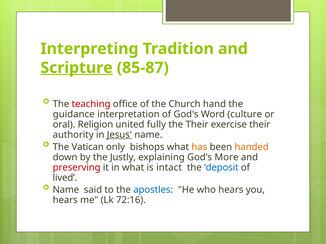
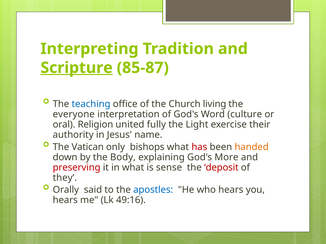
teaching colour: red -> blue
hand: hand -> living
guidance: guidance -> everyone
the Their: Their -> Light
Jesus underline: present -> none
has colour: orange -> red
Justly: Justly -> Body
intact: intact -> sense
deposit colour: blue -> red
lived: lived -> they
Name at (66, 190): Name -> Orally
72:16: 72:16 -> 49:16
